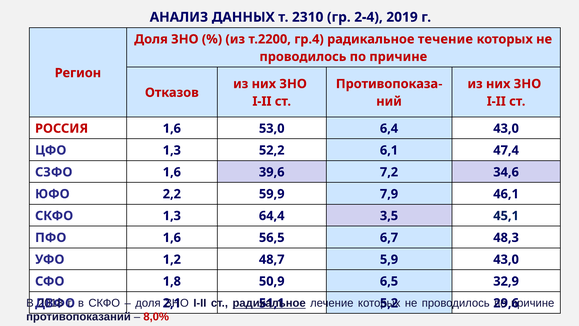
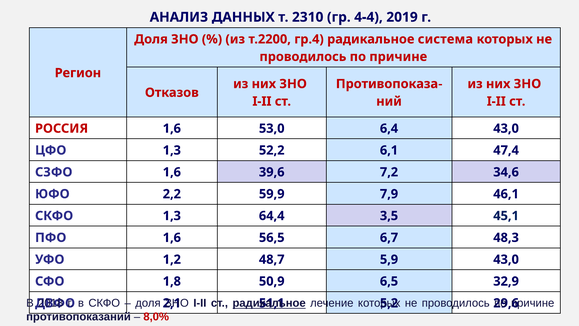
2-4: 2-4 -> 4-4
течение: течение -> система
